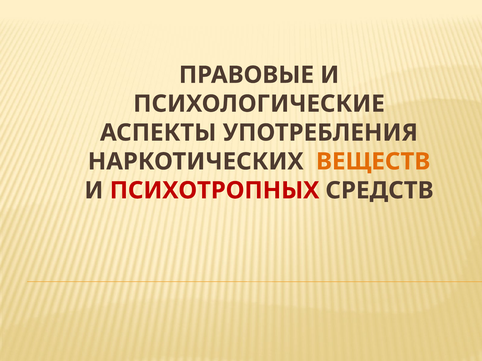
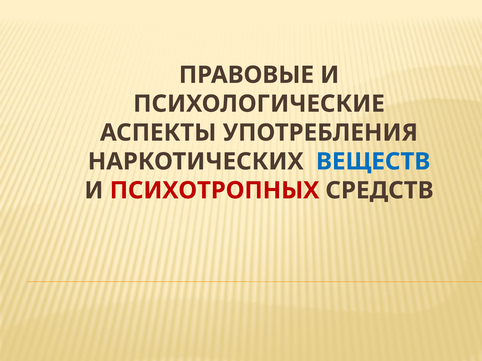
ВЕЩЕСТВ colour: orange -> blue
